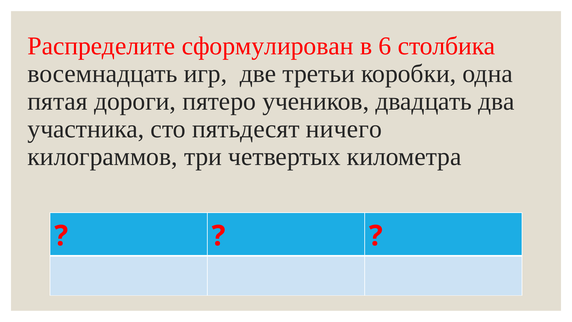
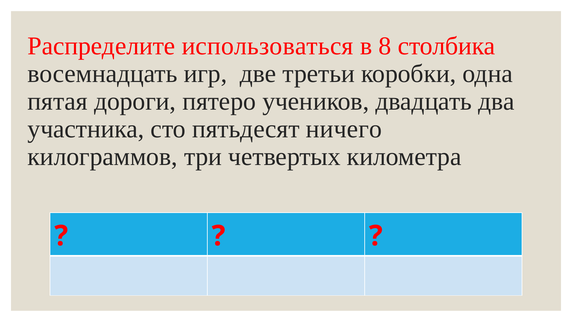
сформулирован: сформулирован -> использоваться
6: 6 -> 8
